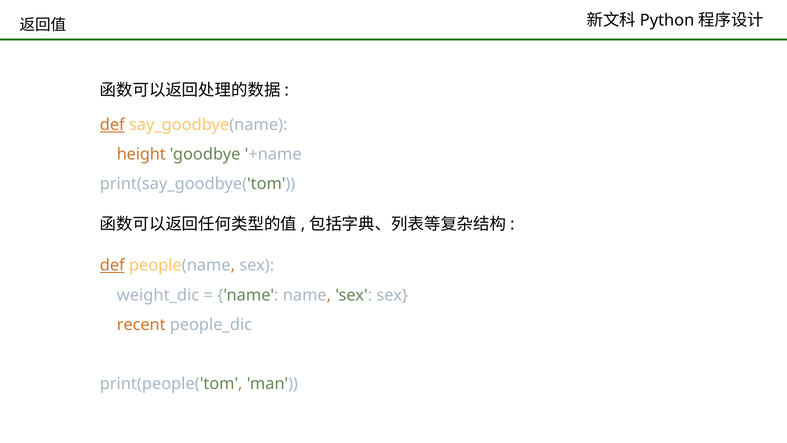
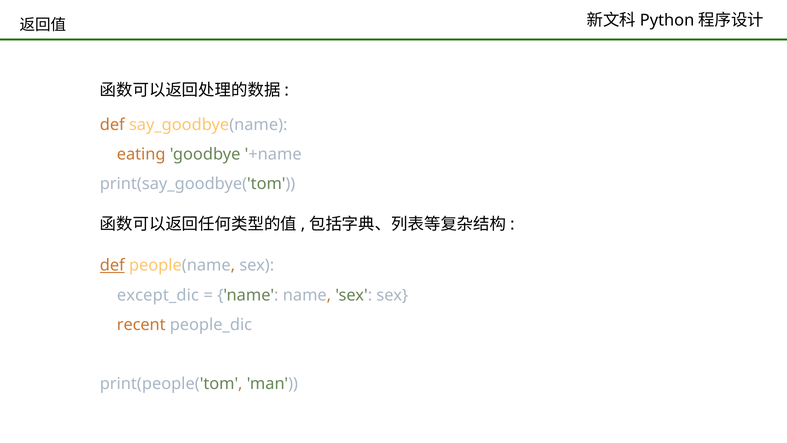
def at (112, 125) underline: present -> none
height: height -> eating
weight_dic: weight_dic -> except_dic
